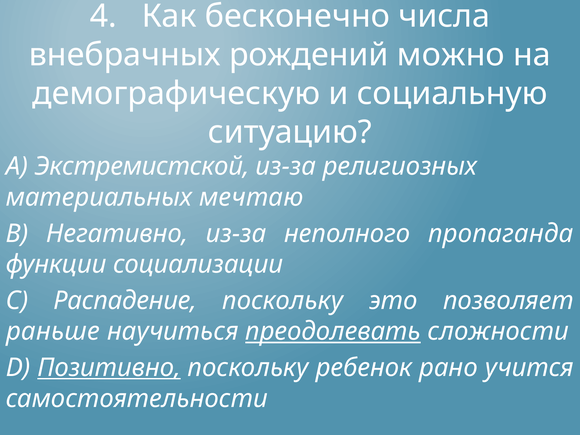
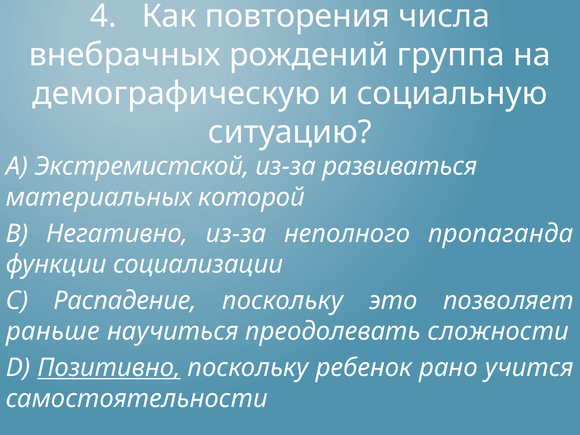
бесконечно: бесконечно -> повторения
можно: можно -> группа
религиозных: религиозных -> развиваться
мечтаю: мечтаю -> которой
преодолевать underline: present -> none
